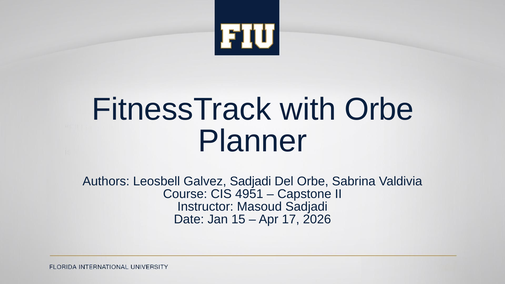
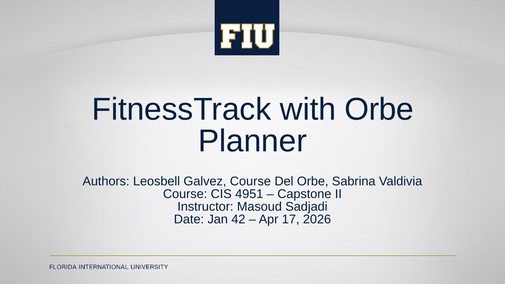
Galvez Sadjadi: Sadjadi -> Course
15: 15 -> 42
